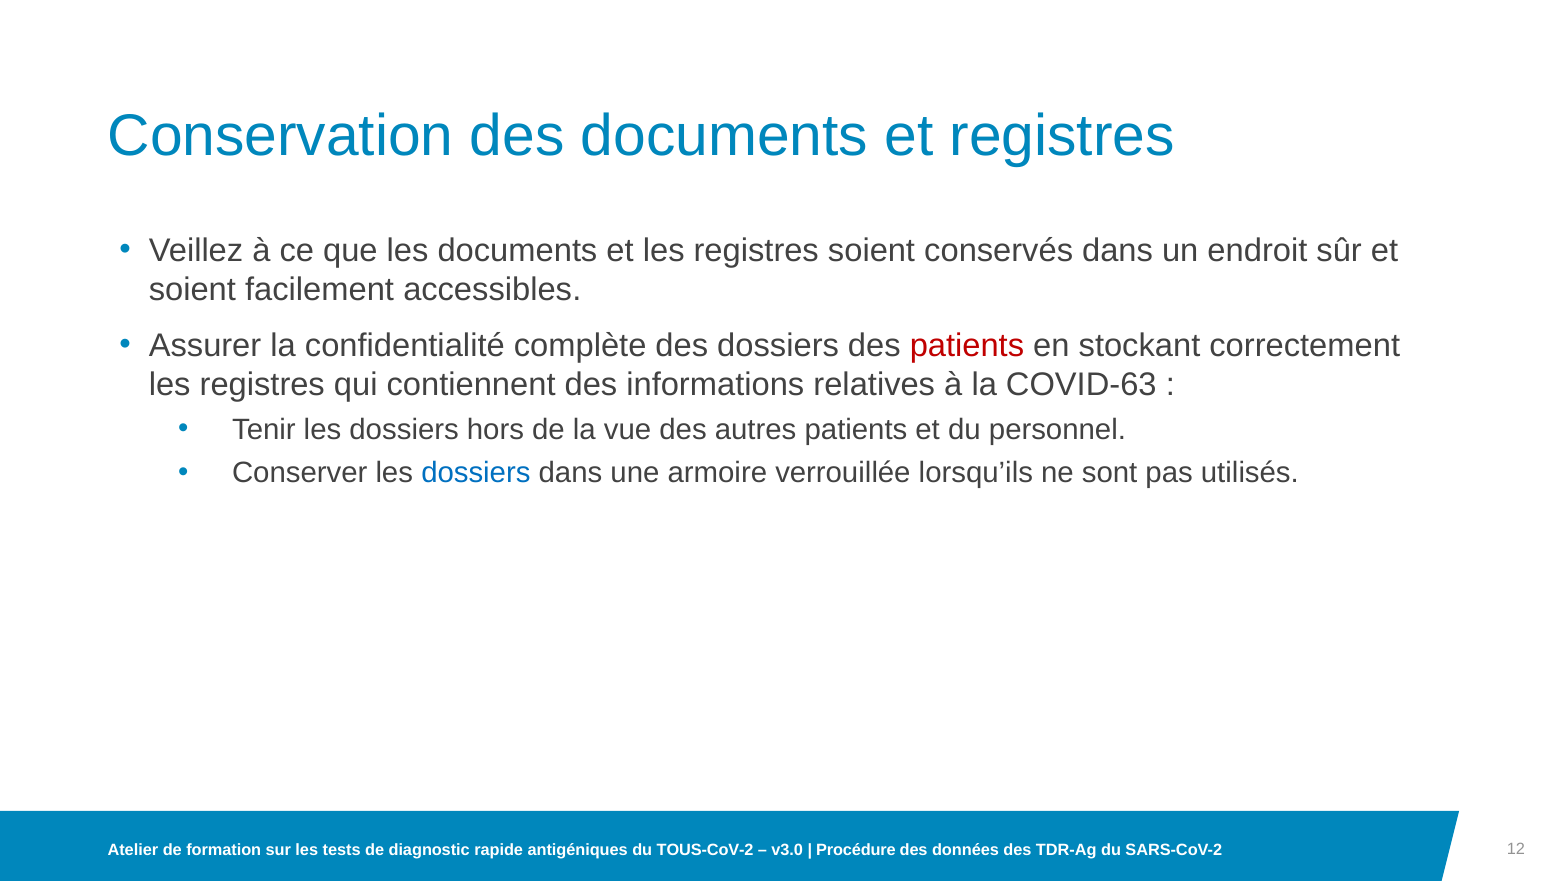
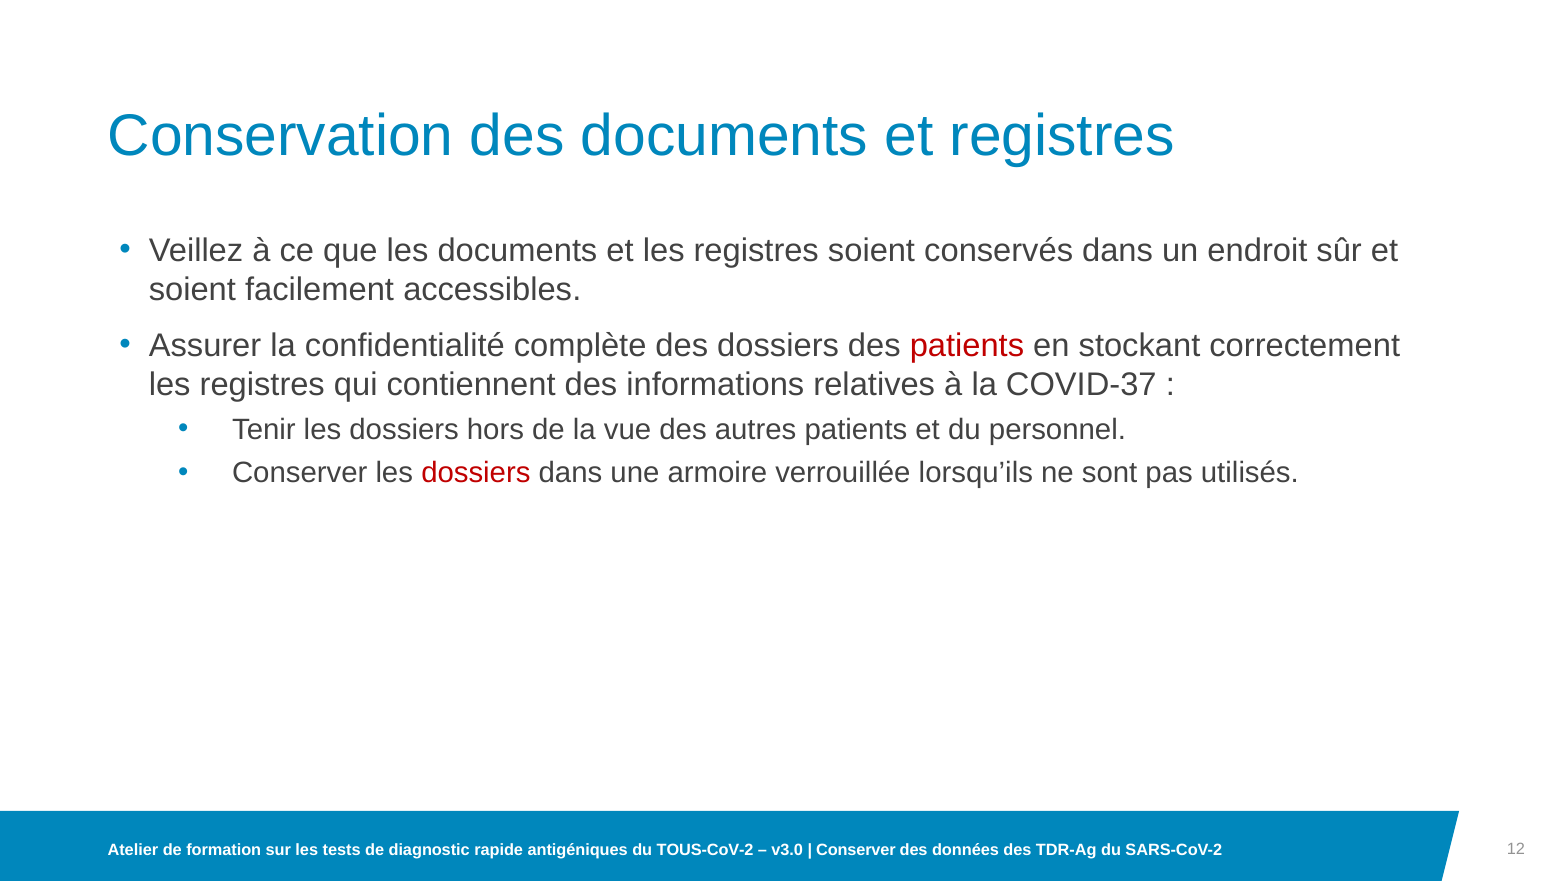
COVID-63: COVID-63 -> COVID-37
dossiers at (476, 473) colour: blue -> red
Procédure at (856, 850): Procédure -> Conserver
